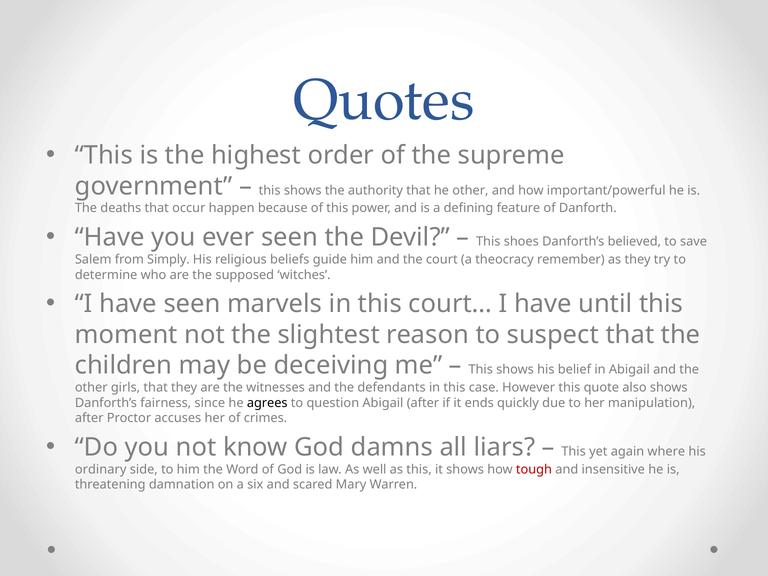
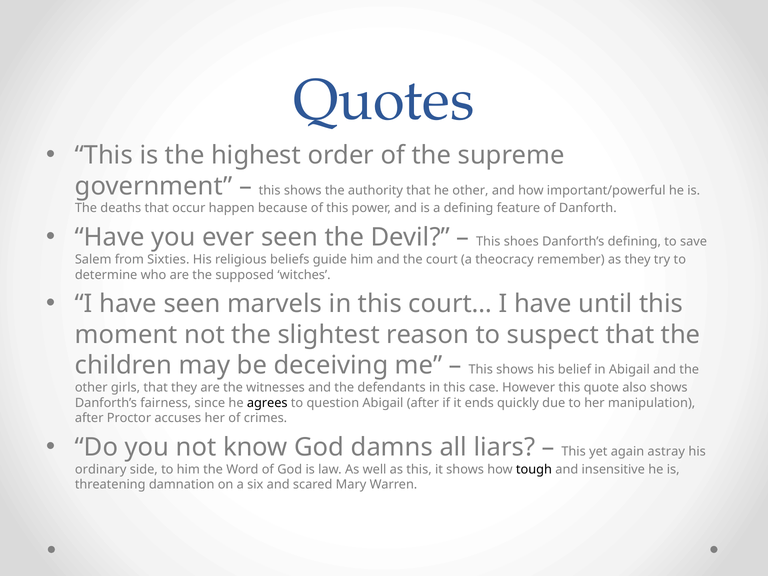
Danforth’s believed: believed -> defining
Simply: Simply -> Sixties
where: where -> astray
tough colour: red -> black
